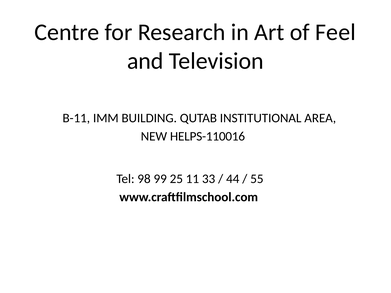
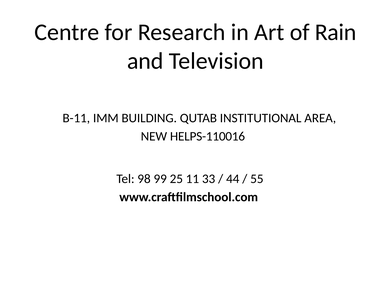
Feel: Feel -> Rain
